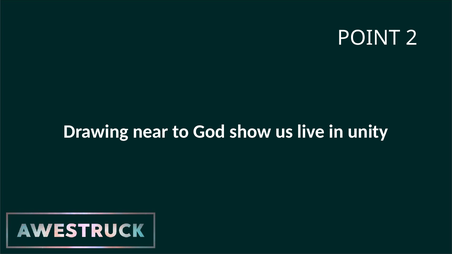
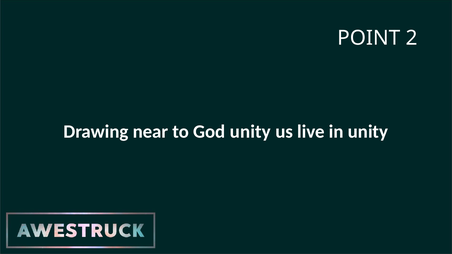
God show: show -> unity
